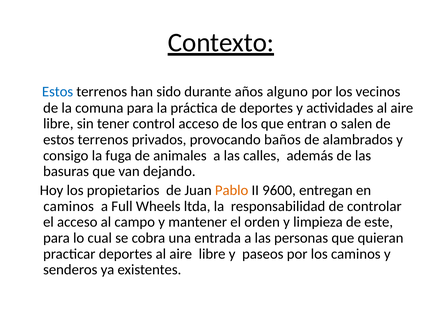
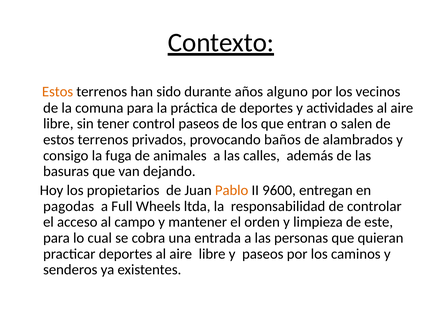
Estos at (58, 92) colour: blue -> orange
control acceso: acceso -> paseos
caminos at (69, 207): caminos -> pagodas
